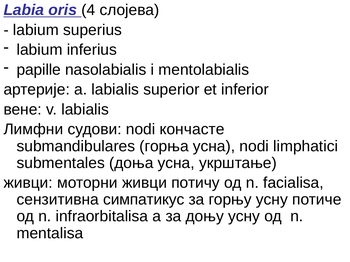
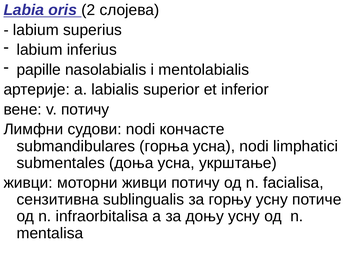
4: 4 -> 2
v labialis: labialis -> потичу
симпатикус: симпатикус -> sublingualis
